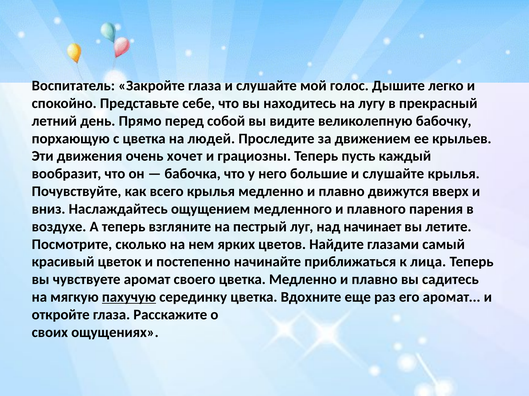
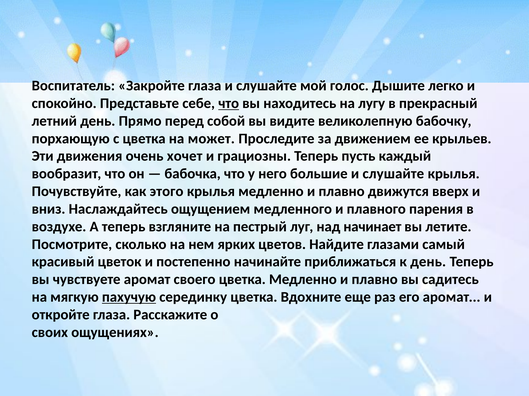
что at (229, 104) underline: none -> present
людей: людей -> может
всего: всего -> этого
к лица: лица -> день
